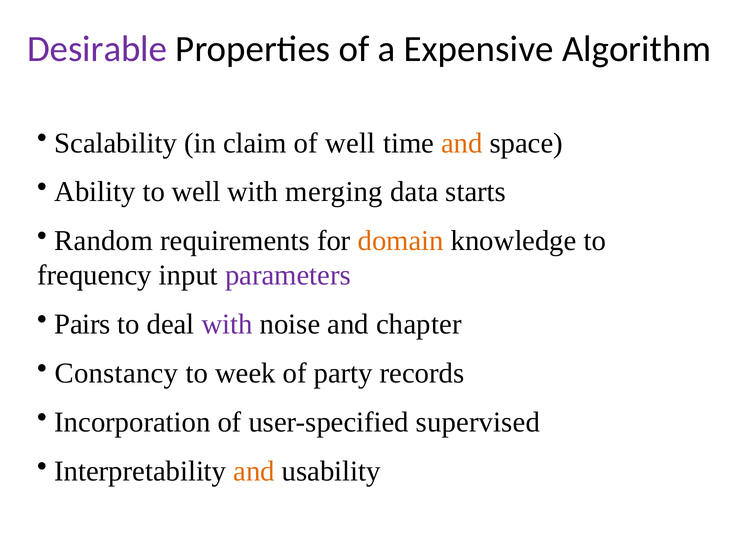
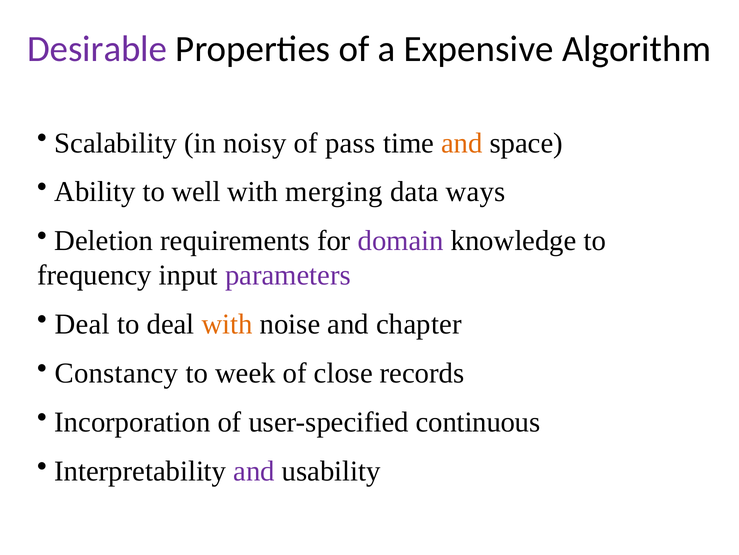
claim: claim -> noisy
of well: well -> pass
starts: starts -> ways
Random: Random -> Deletion
domain colour: orange -> purple
Pairs at (82, 324): Pairs -> Deal
with at (227, 324) colour: purple -> orange
party: party -> close
supervised: supervised -> continuous
and at (254, 471) colour: orange -> purple
